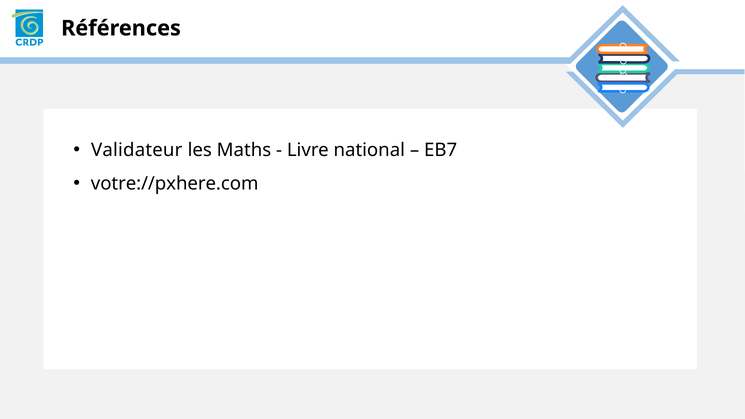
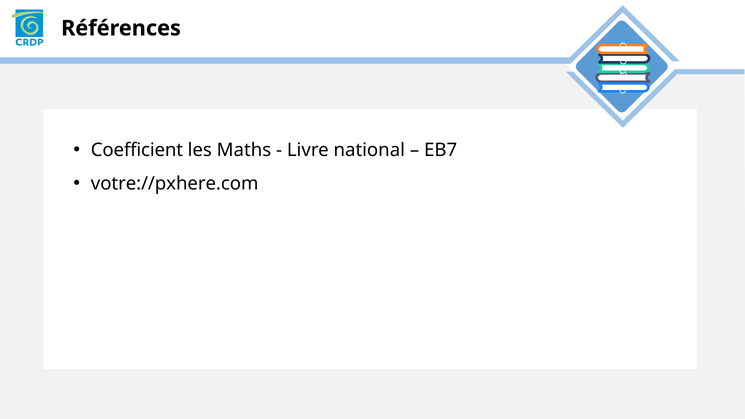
Validateur: Validateur -> Coefficient
